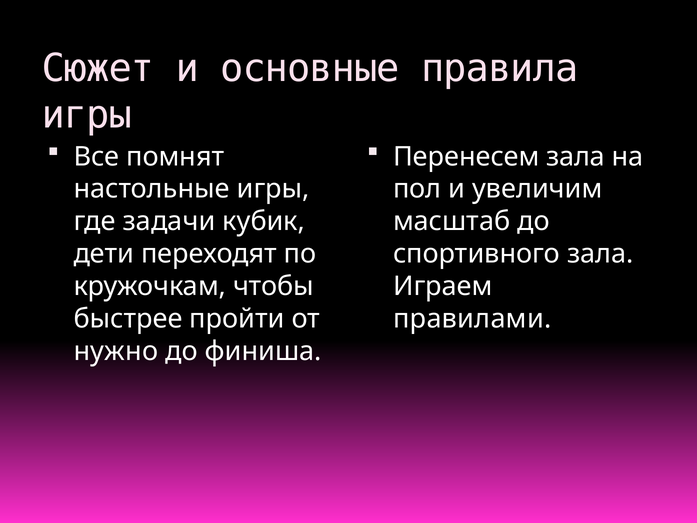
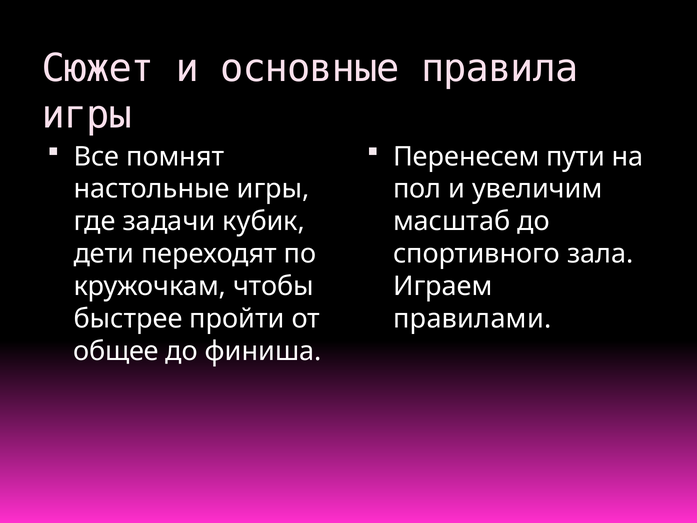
Перенесем зала: зала -> пути
нужно: нужно -> общее
